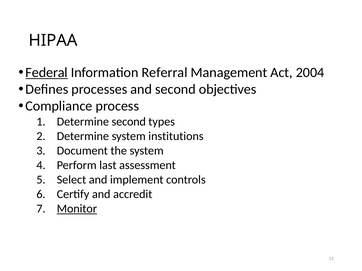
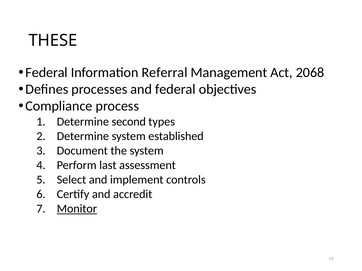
HIPAA: HIPAA -> THESE
Federal at (47, 73) underline: present -> none
2004: 2004 -> 2068
and second: second -> federal
institutions: institutions -> established
